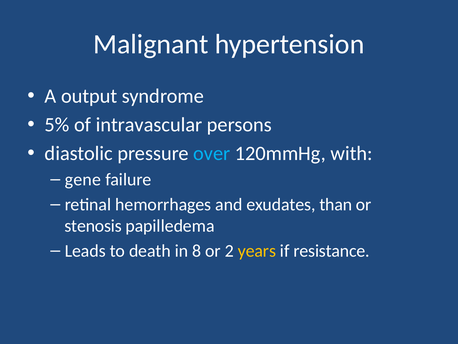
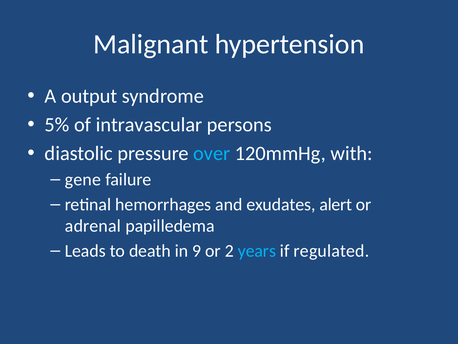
than: than -> alert
stenosis: stenosis -> adrenal
8: 8 -> 9
years colour: yellow -> light blue
resistance: resistance -> regulated
